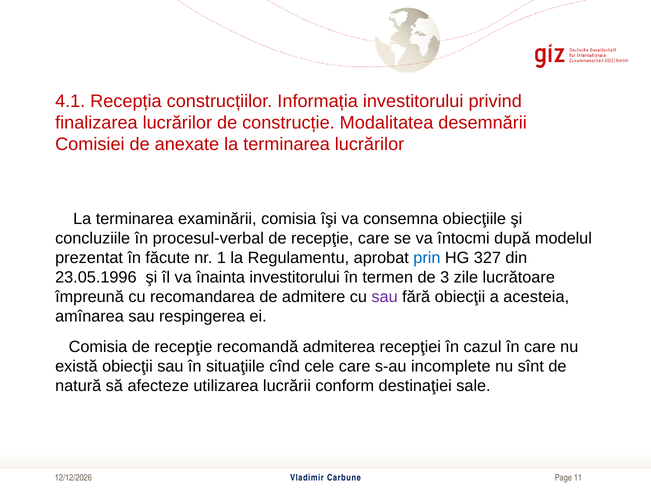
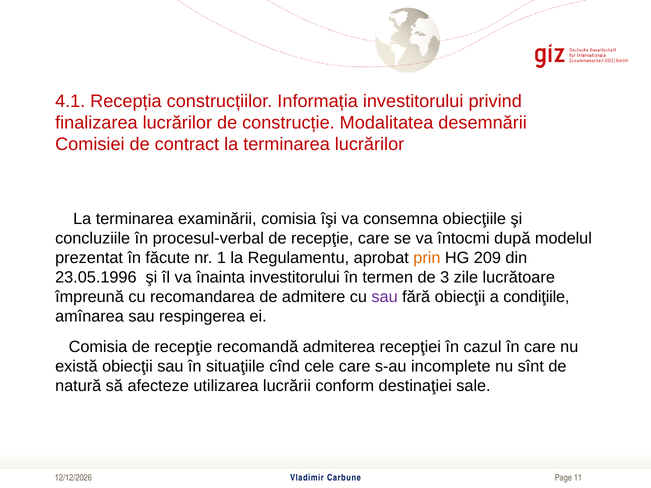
anexate: anexate -> contract
prin colour: blue -> orange
327: 327 -> 209
acesteia: acesteia -> condiţiile
